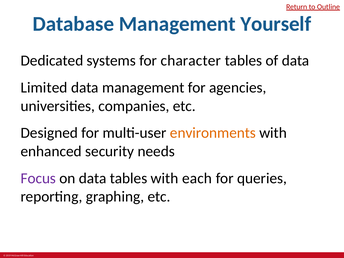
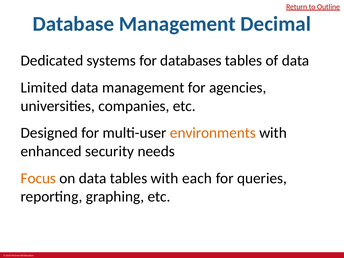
Yourself: Yourself -> Decimal
character: character -> databases
Focus colour: purple -> orange
